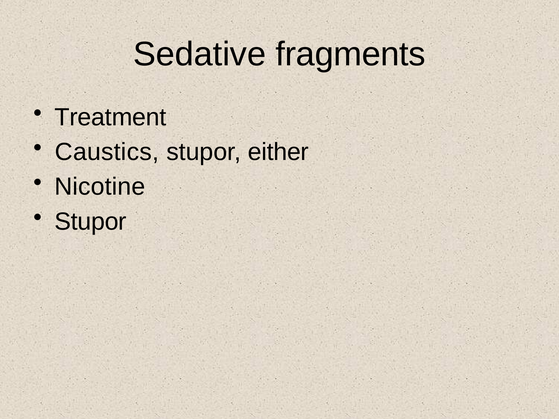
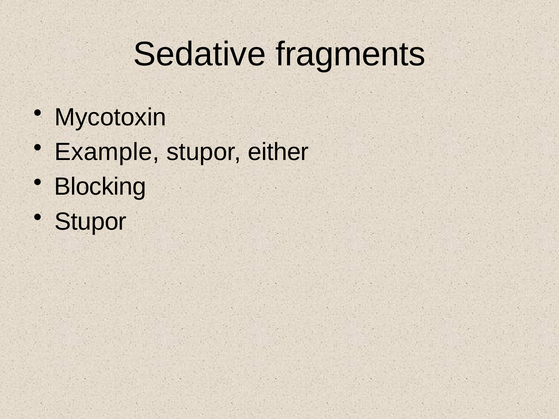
Treatment: Treatment -> Mycotoxin
Caustics: Caustics -> Example
Nicotine: Nicotine -> Blocking
